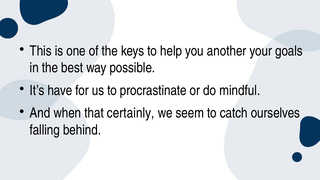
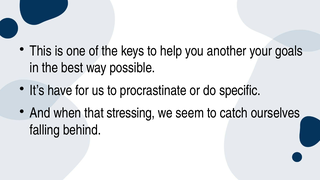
mindful: mindful -> specific
certainly: certainly -> stressing
